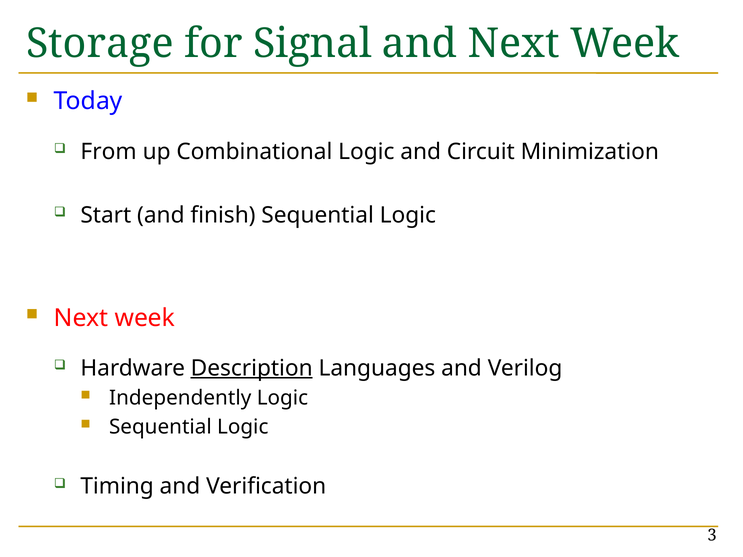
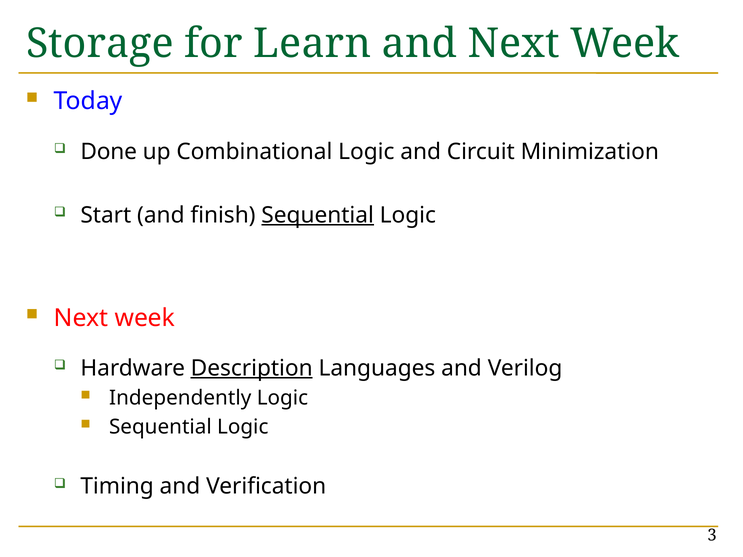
Signal: Signal -> Learn
From: From -> Done
Sequential at (318, 215) underline: none -> present
